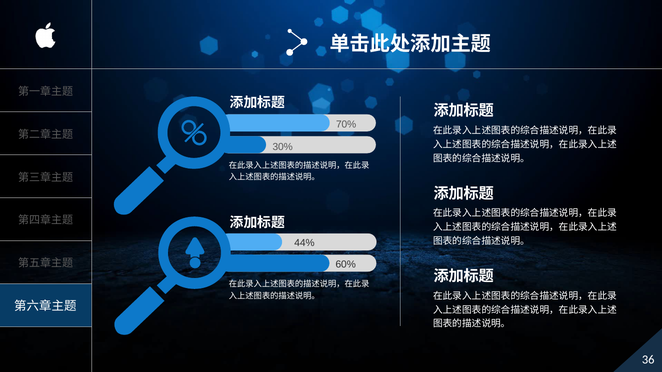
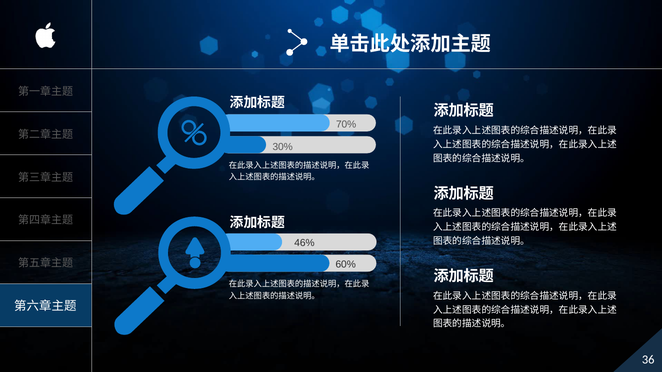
44%: 44% -> 46%
